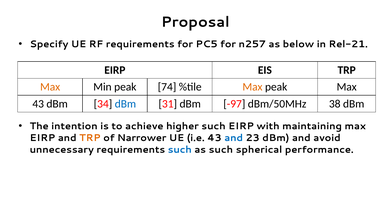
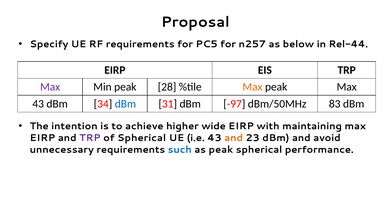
Rel-21: Rel-21 -> Rel-44
Max at (50, 87) colour: orange -> purple
74: 74 -> 28
38: 38 -> 83
higher such: such -> wide
TRP at (90, 138) colour: orange -> purple
of Narrower: Narrower -> Spherical
and at (234, 138) colour: blue -> orange
as such: such -> peak
